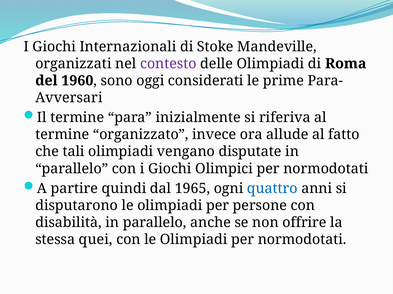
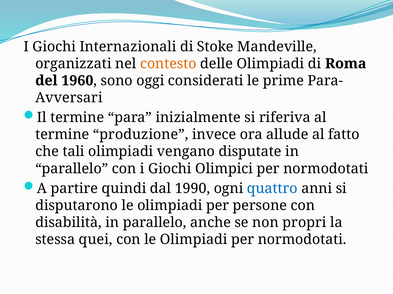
contesto colour: purple -> orange
organizzato: organizzato -> produzione
1965: 1965 -> 1990
offrire: offrire -> propri
